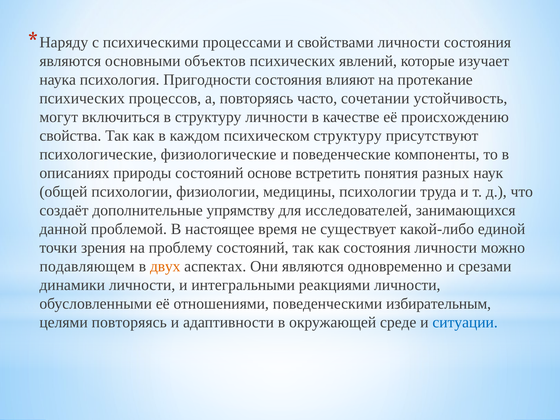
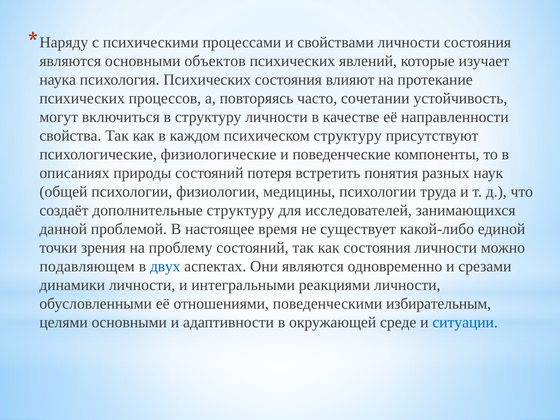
психология Пригодности: Пригодности -> Психических
происхождению: происхождению -> направленности
основе: основе -> потеря
дополнительные упрямству: упрямству -> структуру
двух colour: orange -> blue
целями повторяясь: повторяясь -> основными
